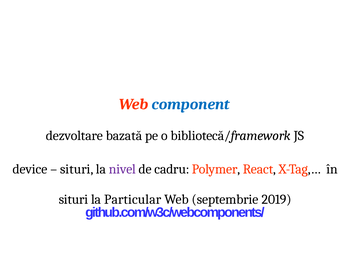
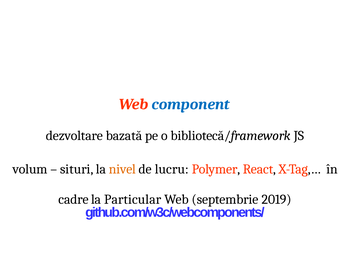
device: device -> volum
nivel colour: purple -> orange
cadru: cadru -> lucru
situri at (74, 200): situri -> cadre
